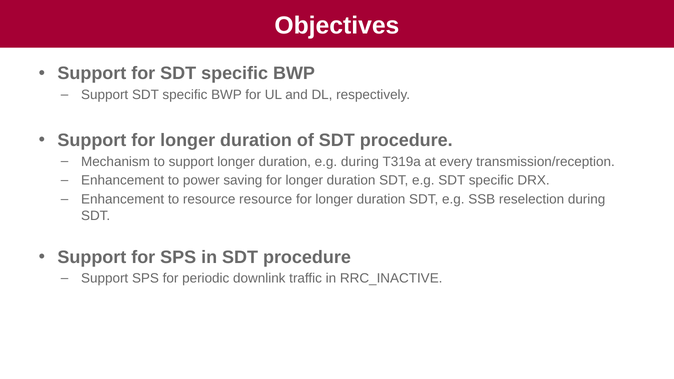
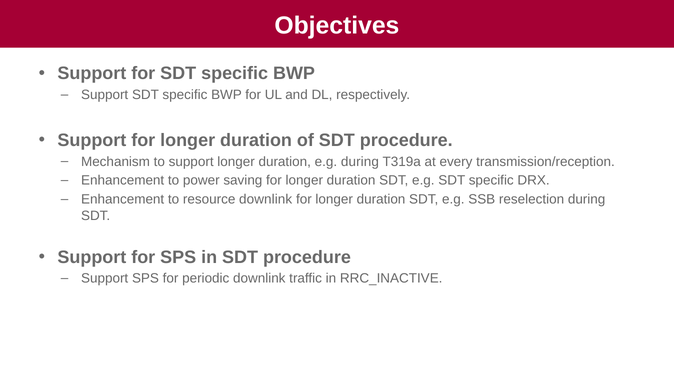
resource resource: resource -> downlink
